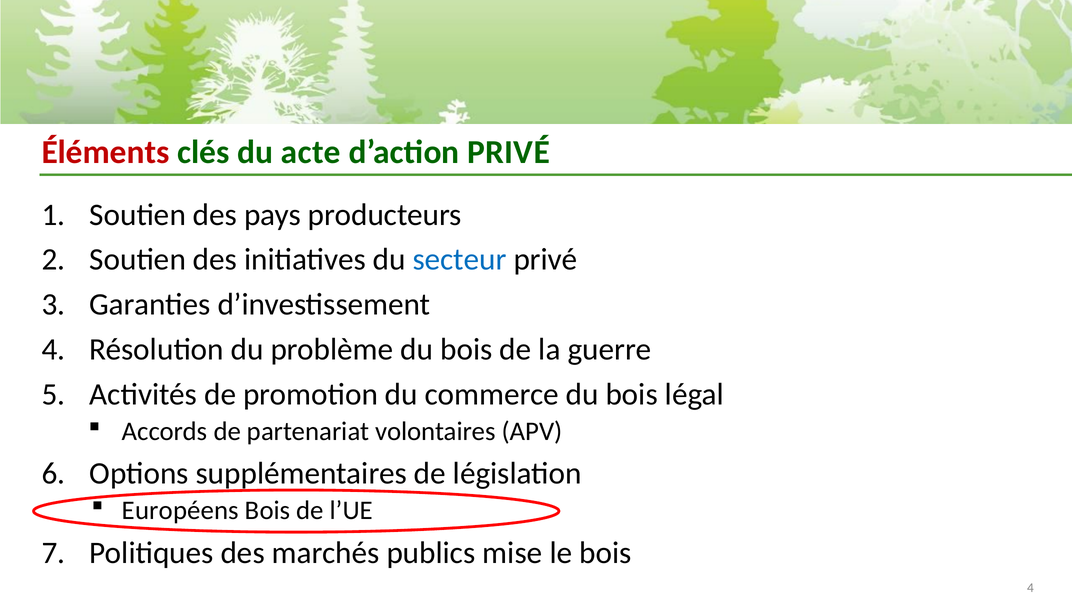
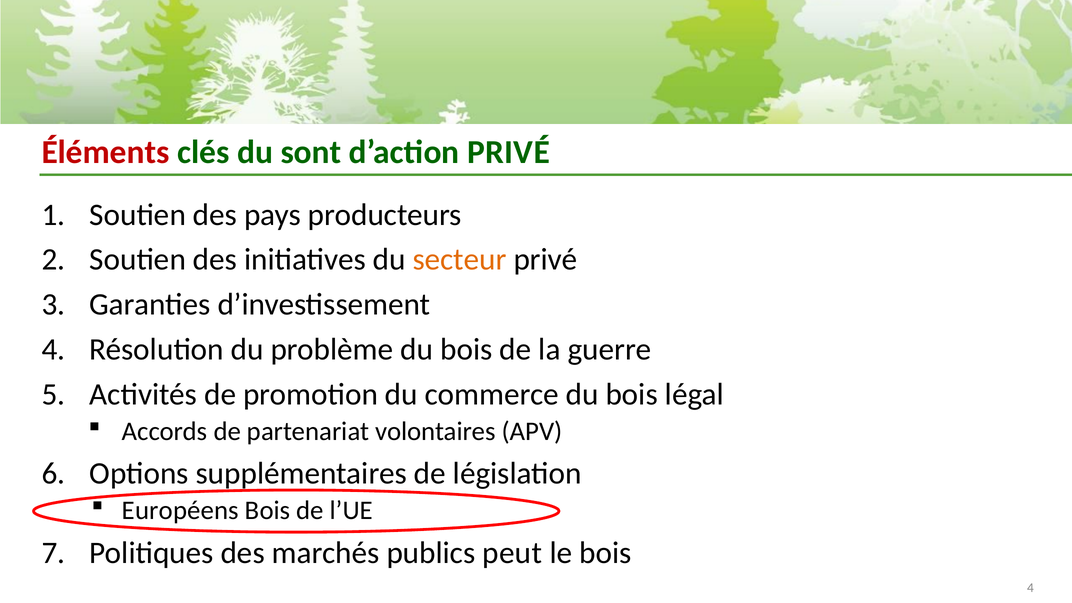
acte: acte -> sont
secteur colour: blue -> orange
mise: mise -> peut
